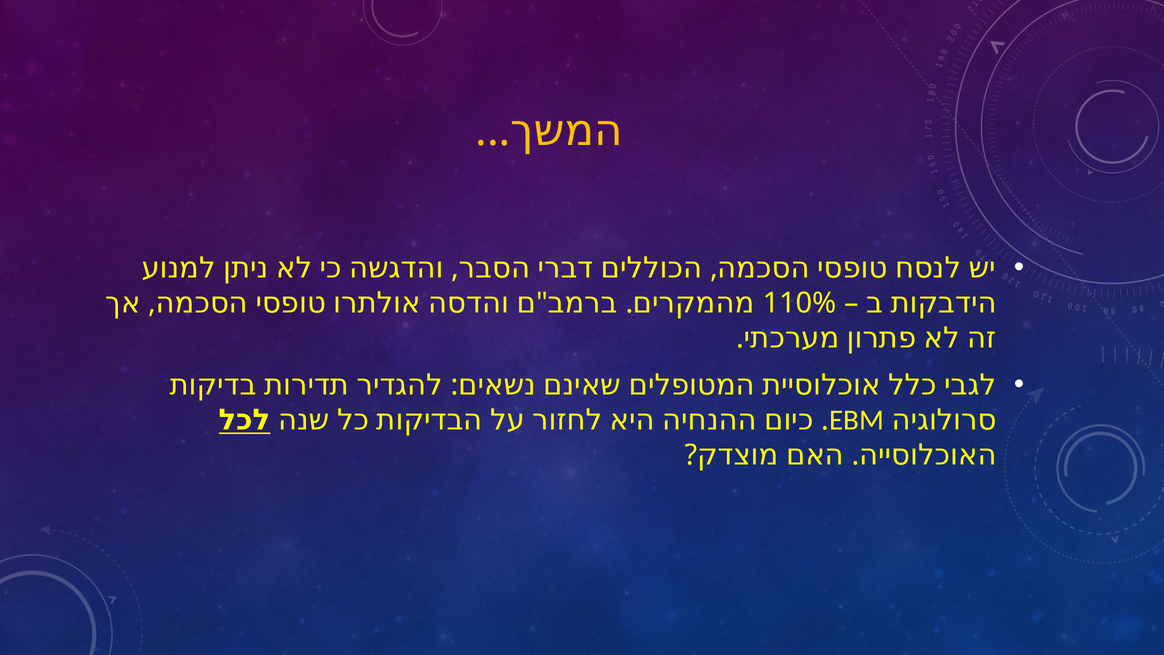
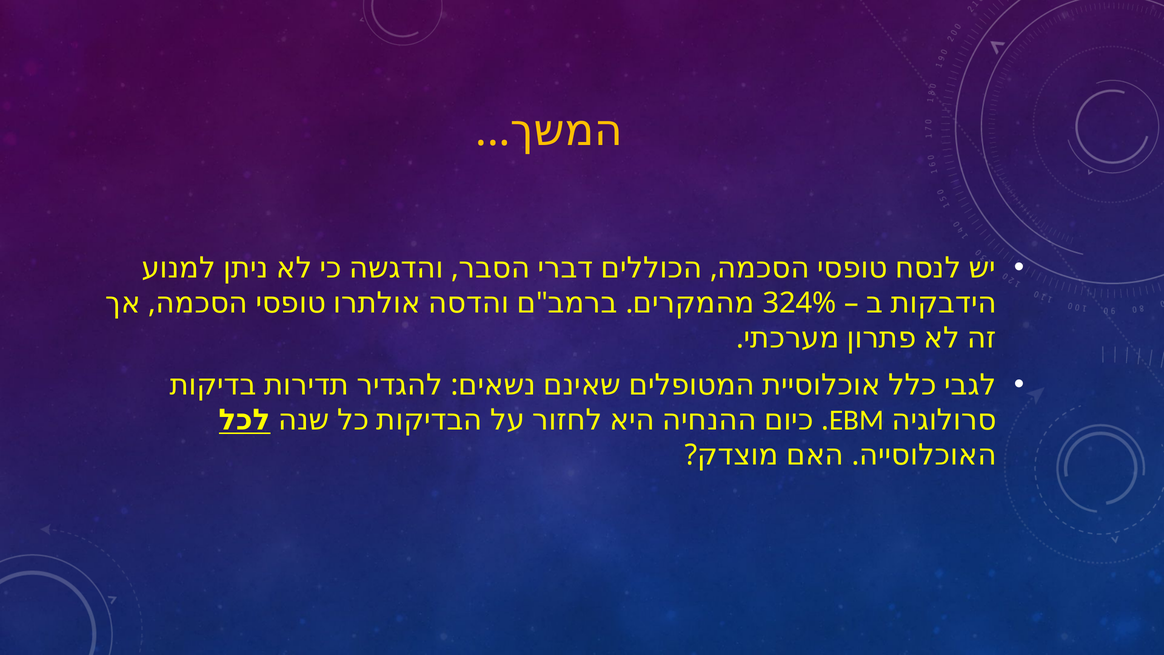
110%: 110% -> 324%
